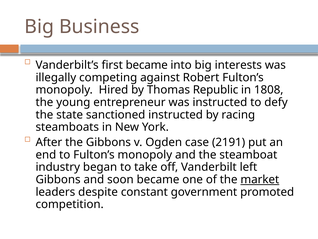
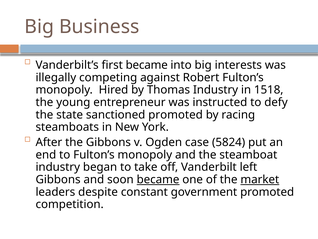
Thomas Republic: Republic -> Industry
1808: 1808 -> 1518
sanctioned instructed: instructed -> promoted
2191: 2191 -> 5824
became at (158, 179) underline: none -> present
